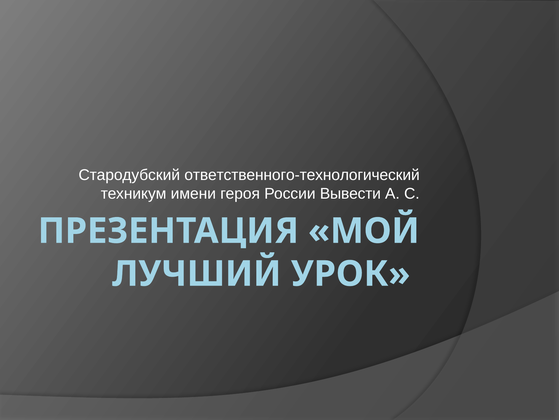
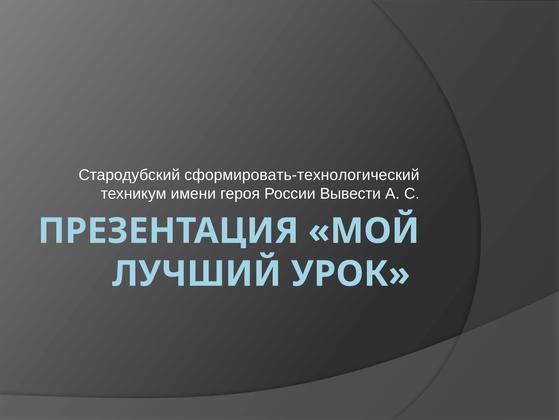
ответственного-технологический: ответственного-технологический -> сформировать-технологический
